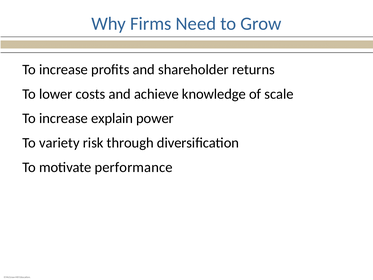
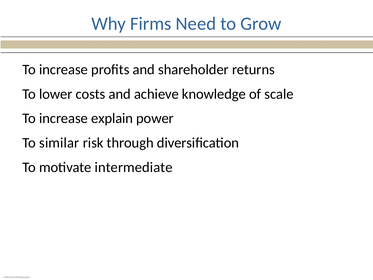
variety: variety -> similar
performance: performance -> intermediate
